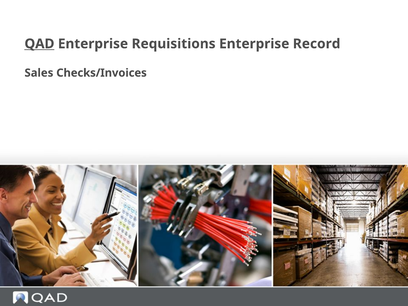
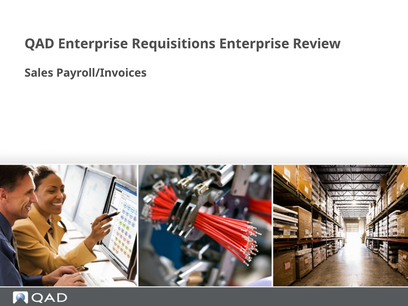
QAD underline: present -> none
Record: Record -> Review
Checks/Invoices: Checks/Invoices -> Payroll/Invoices
